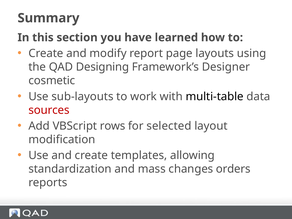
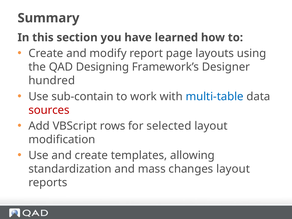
cosmetic: cosmetic -> hundred
sub-layouts: sub-layouts -> sub-contain
multi-table colour: black -> blue
changes orders: orders -> layout
